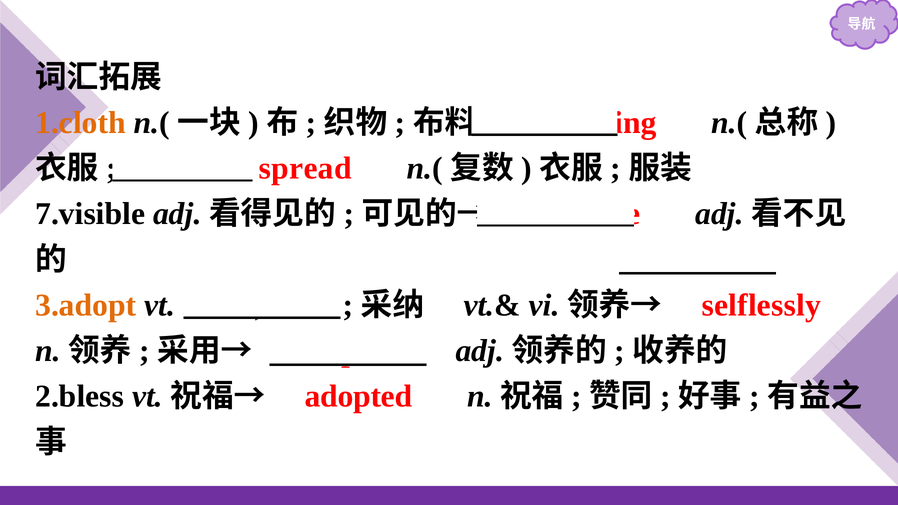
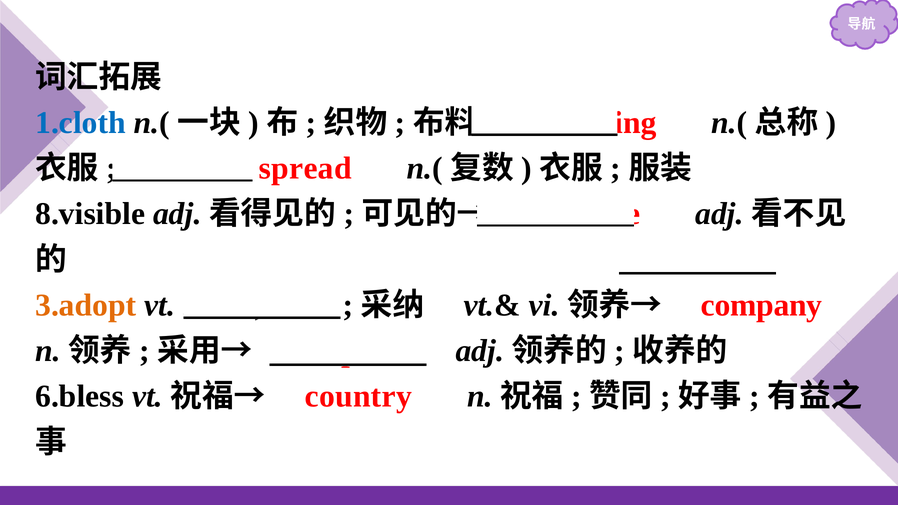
1.cloth colour: orange -> blue
7.visible: 7.visible -> 8.visible
selflessly: selflessly -> company
2.bless: 2.bless -> 6.bless
adopted at (359, 397): adopted -> country
